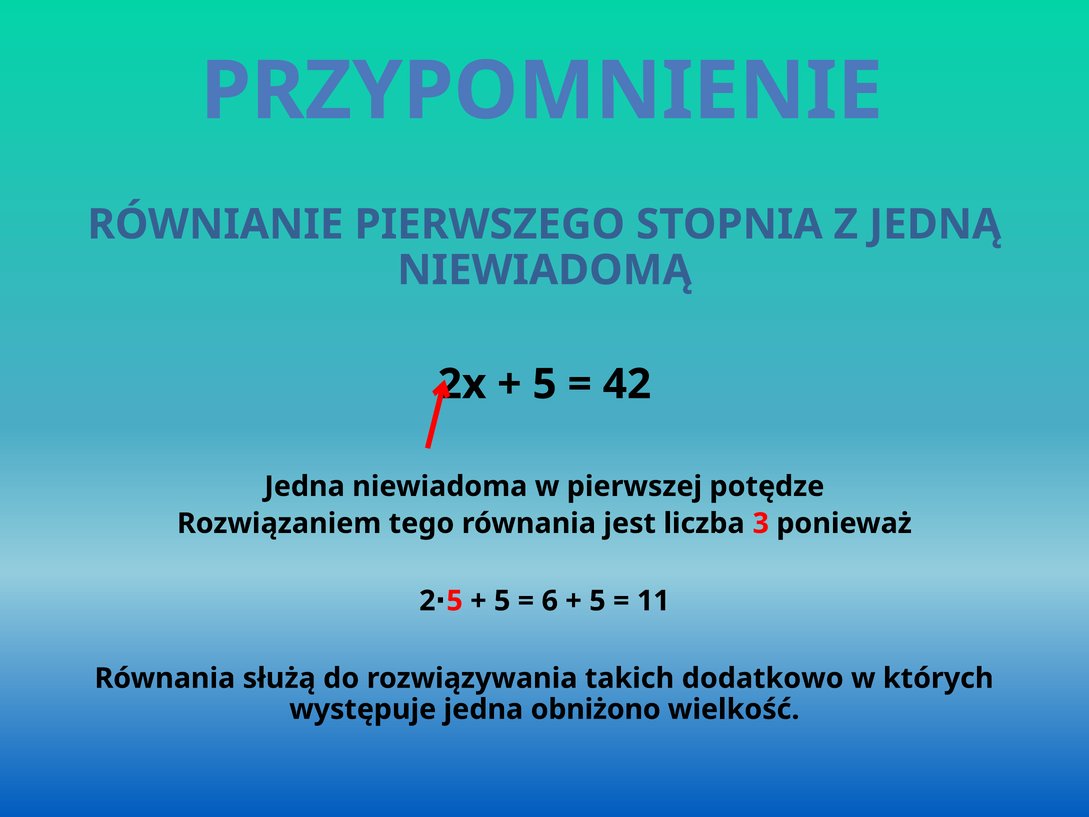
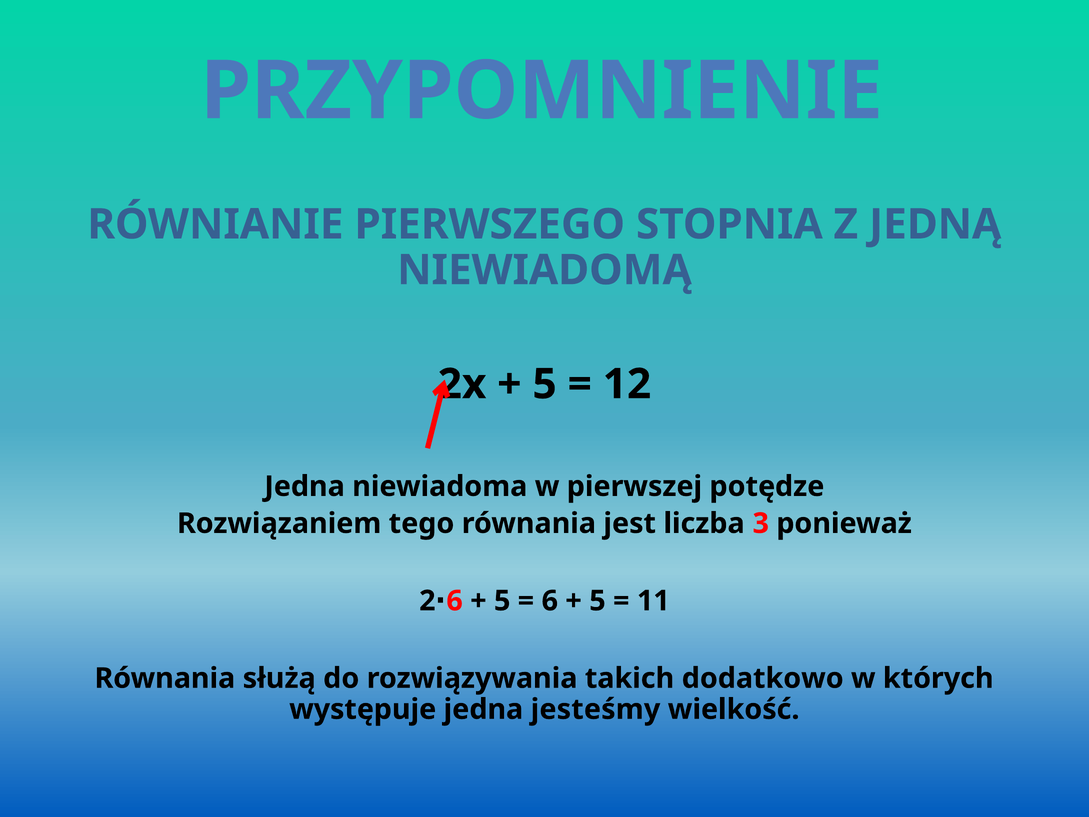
42: 42 -> 12
5 at (455, 601): 5 -> 6
obniżono: obniżono -> jesteśmy
